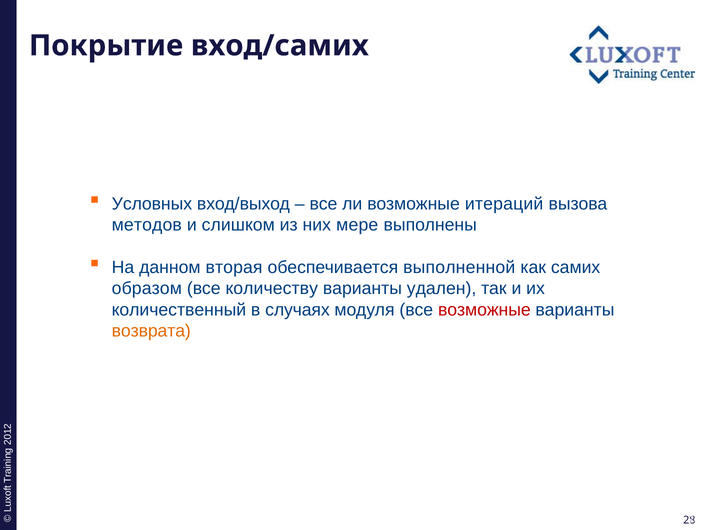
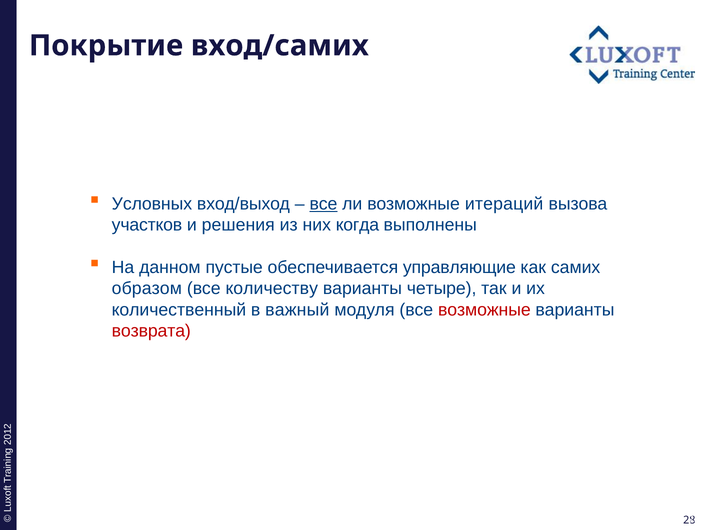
все at (323, 204) underline: none -> present
методов: методов -> участков
слишком: слишком -> решения
мере: мере -> когда
вторая: вторая -> пустые
выполненной: выполненной -> управляющие
удален: удален -> четыре
случаях: случаях -> важный
возврата colour: orange -> red
